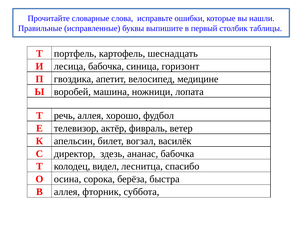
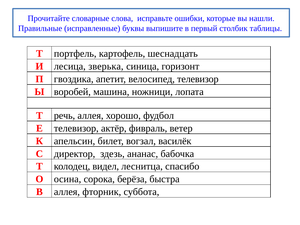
лесица бабочка: бабочка -> зверька
велосипед медицине: медицине -> телевизор
